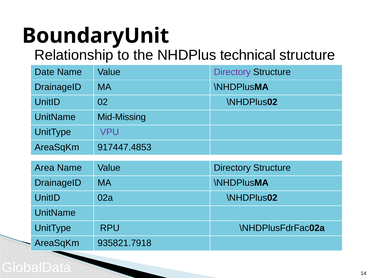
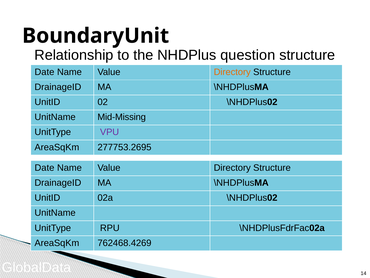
technical: technical -> question
Directory at (232, 72) colour: purple -> orange
917447.4853: 917447.4853 -> 277753.2695
Area at (44, 168): Area -> Date
935821.7918: 935821.7918 -> 762468.4269
